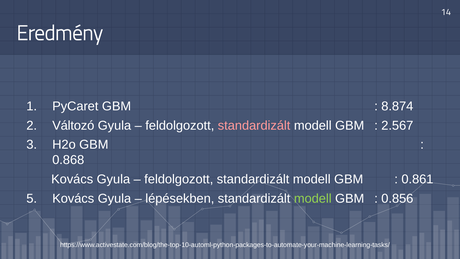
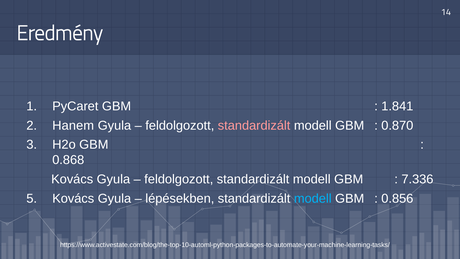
8.874: 8.874 -> 1.841
Változó: Változó -> Hanem
2.567: 2.567 -> 0.870
0.861: 0.861 -> 7.336
modell at (313, 198) colour: light green -> light blue
